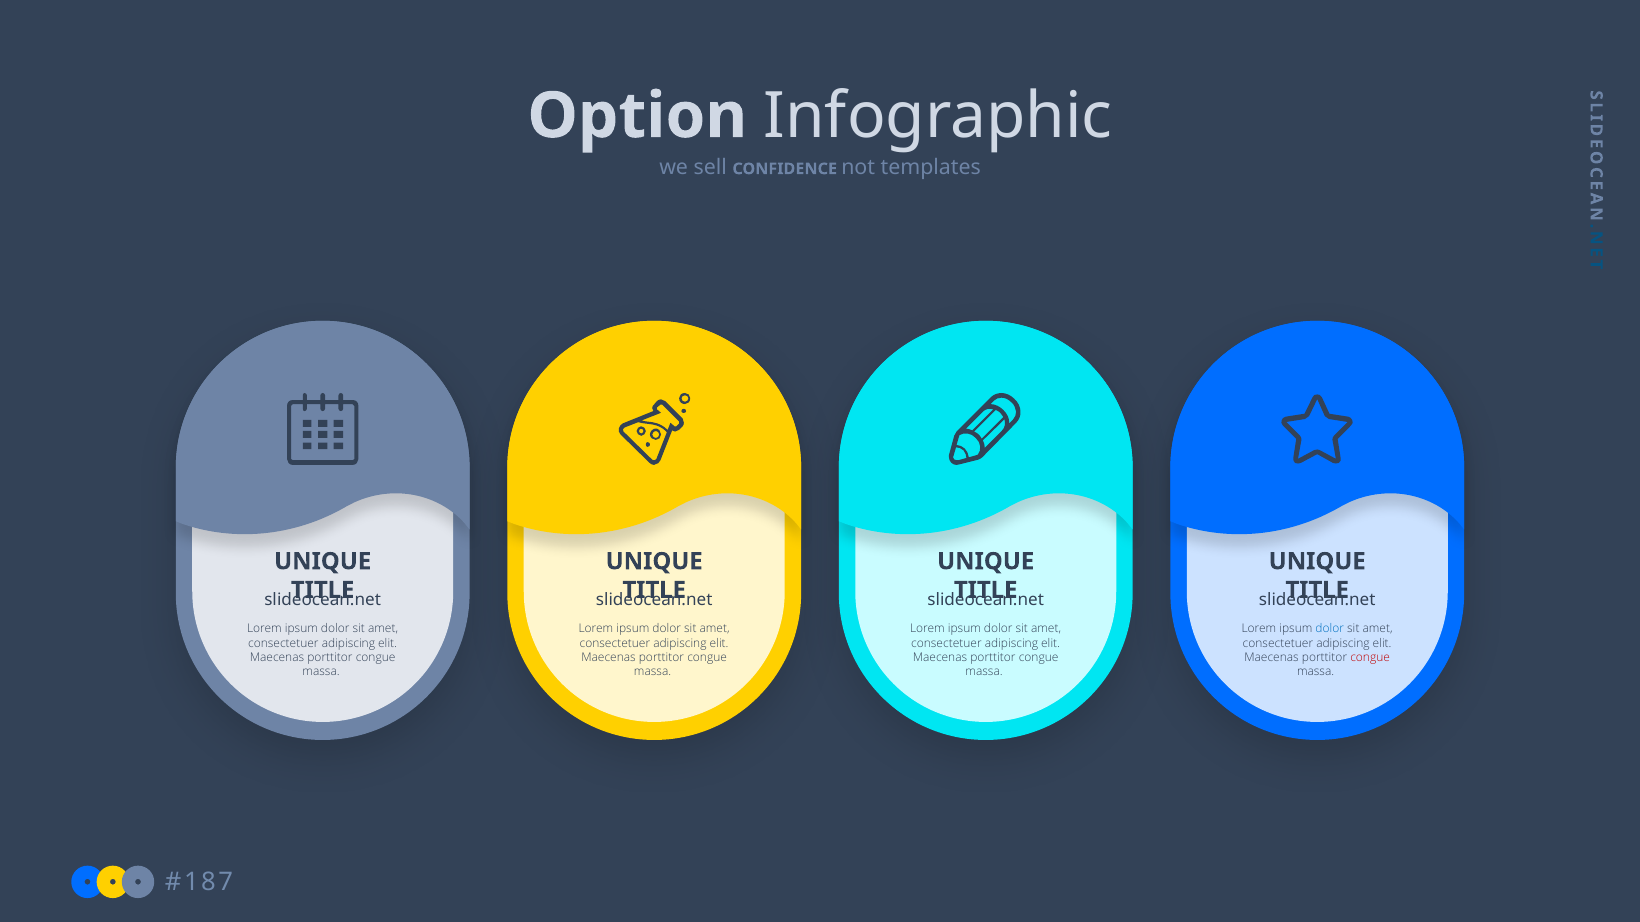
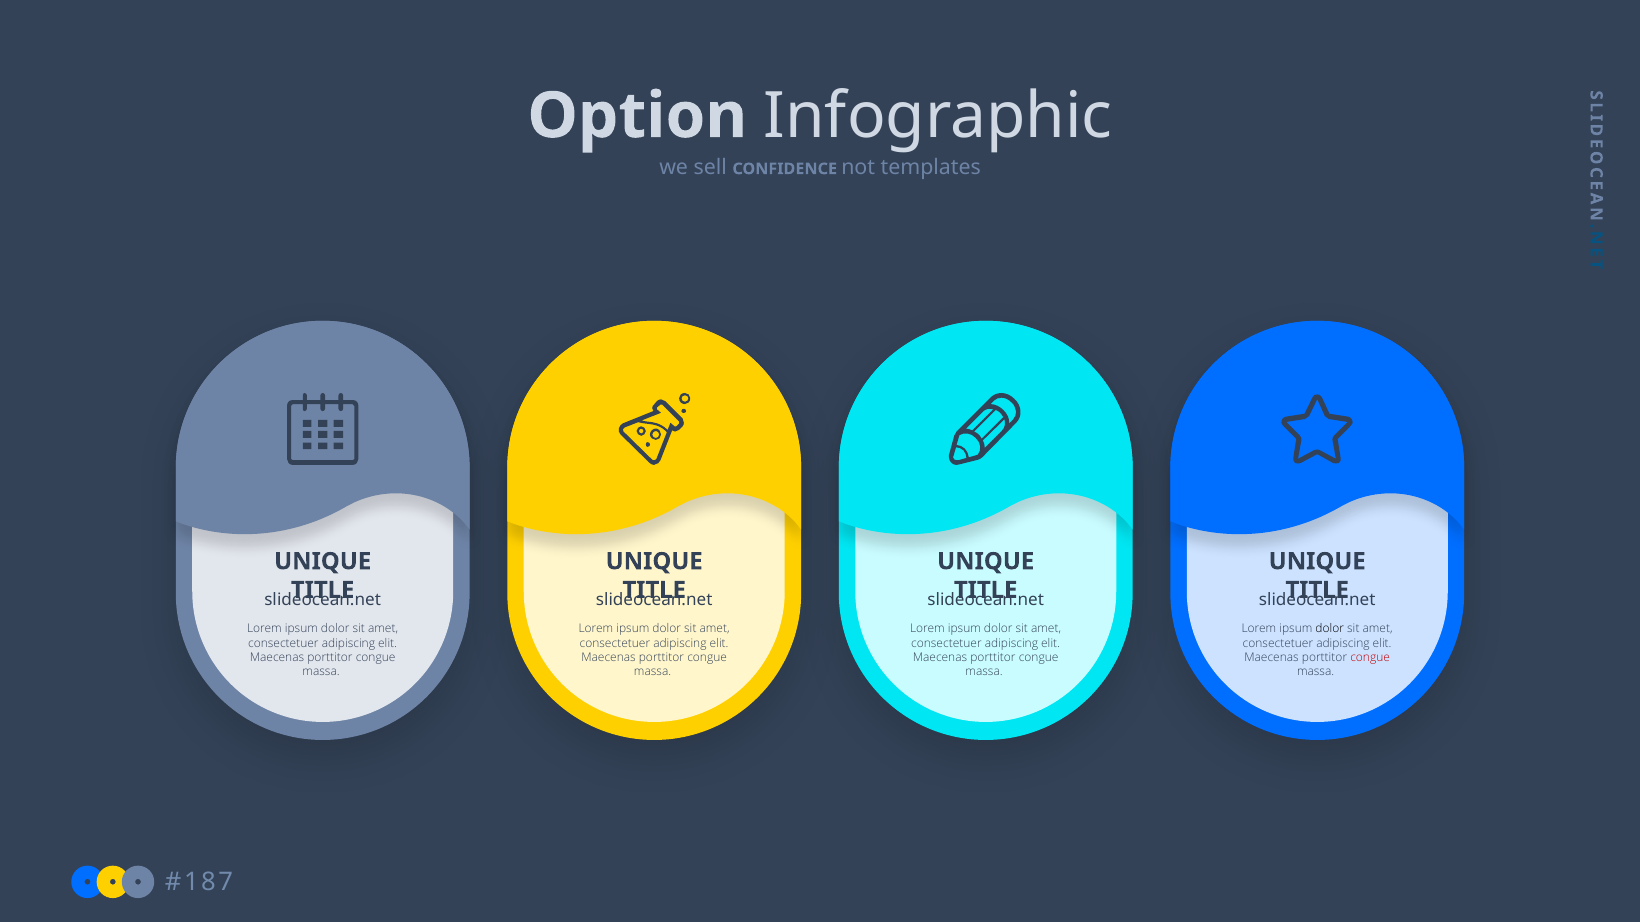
dolor at (1330, 629) colour: blue -> black
